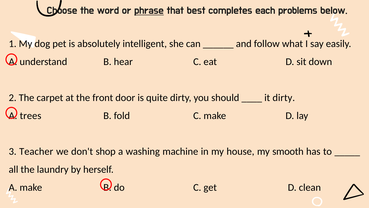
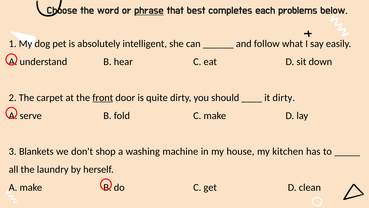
front underline: none -> present
trees: trees -> serve
Teacher: Teacher -> Blankets
smooth: smooth -> kitchen
